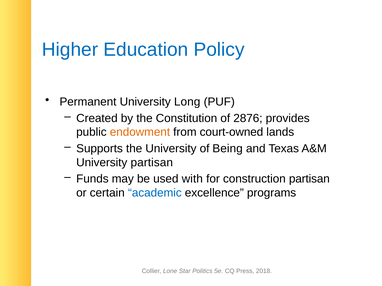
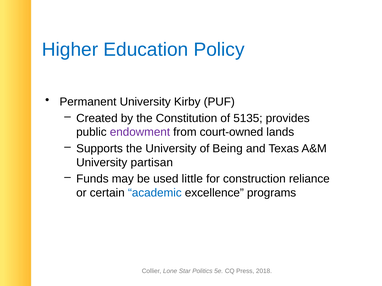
Long: Long -> Kirby
2876: 2876 -> 5135
endowment colour: orange -> purple
with: with -> little
construction partisan: partisan -> reliance
